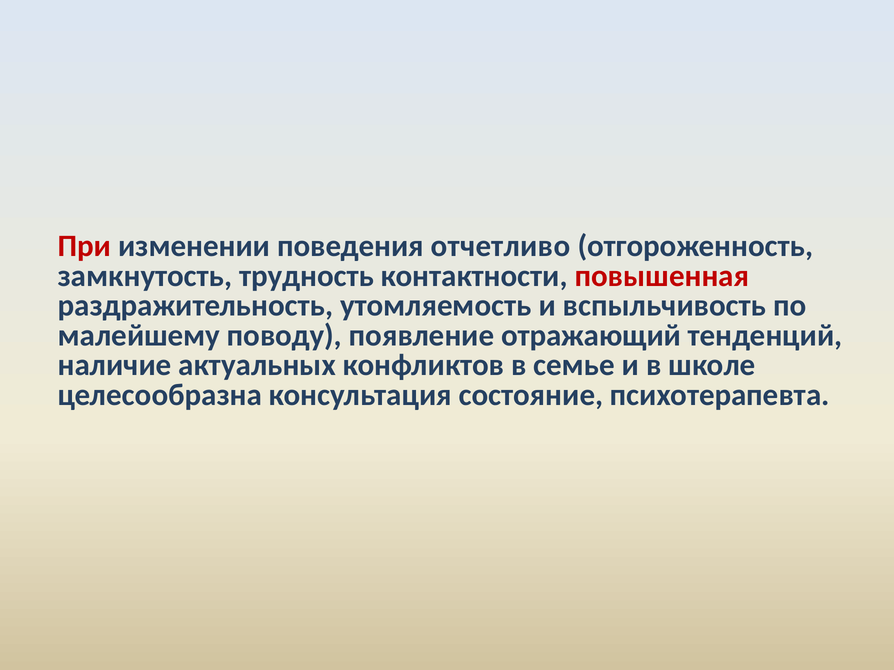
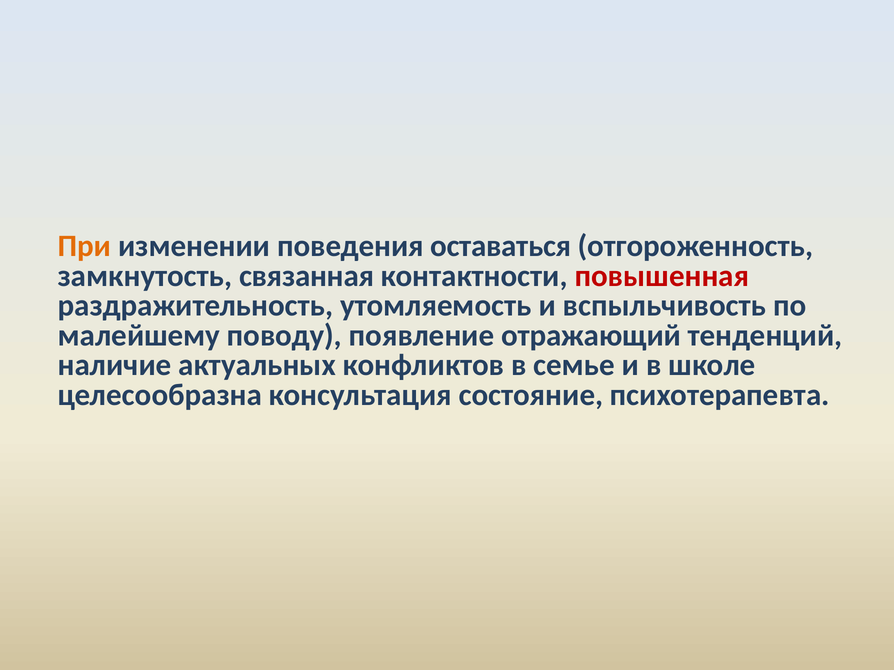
При colour: red -> orange
отчетливо: отчетливо -> оставаться
трудность: трудность -> связанная
